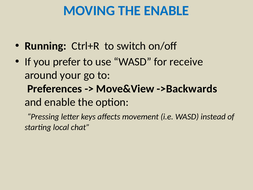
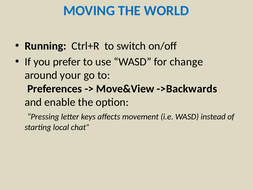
THE ENABLE: ENABLE -> WORLD
receive: receive -> change
